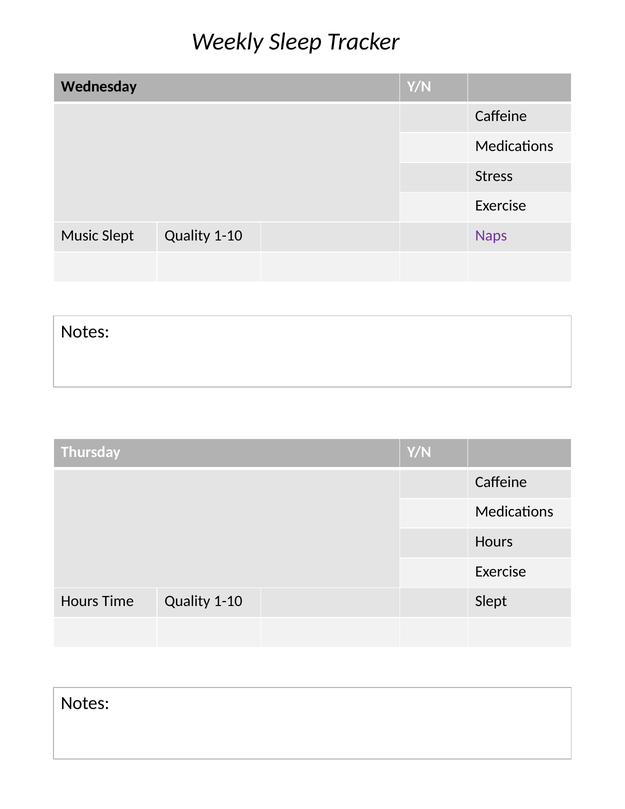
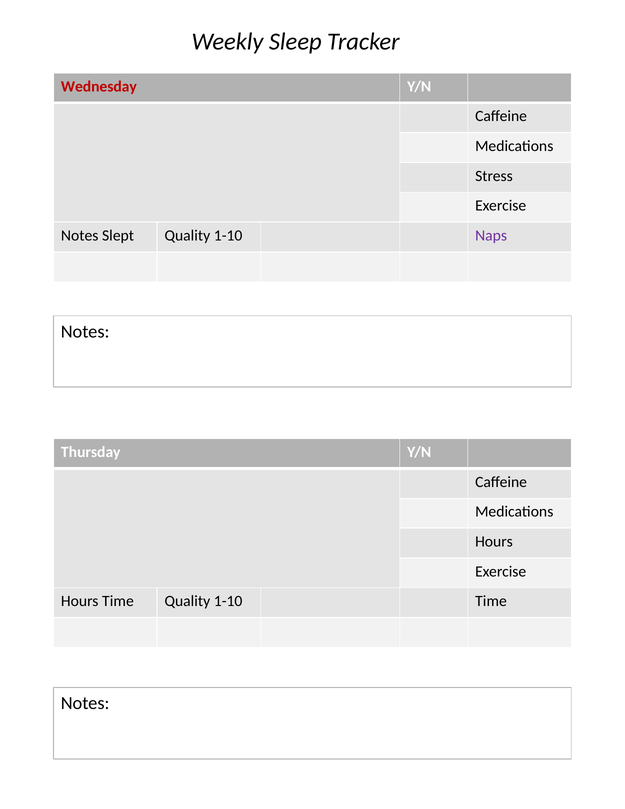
Wednesday colour: black -> red
Music at (80, 236): Music -> Notes
1-10 Slept: Slept -> Time
